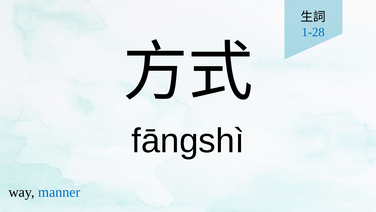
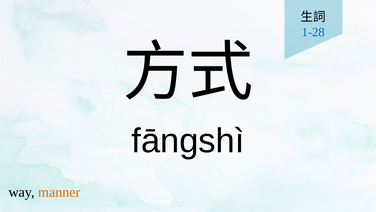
manner colour: blue -> orange
